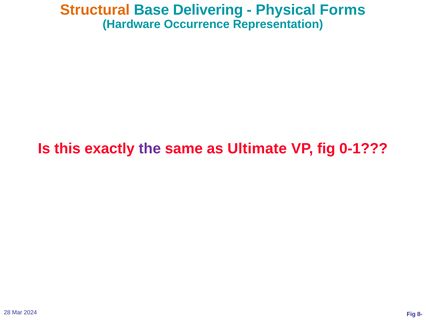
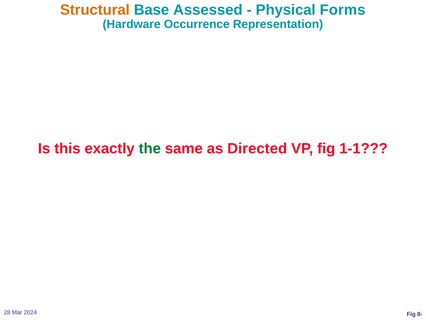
Delivering: Delivering -> Assessed
the colour: purple -> green
Ultimate: Ultimate -> Directed
0-1: 0-1 -> 1-1
